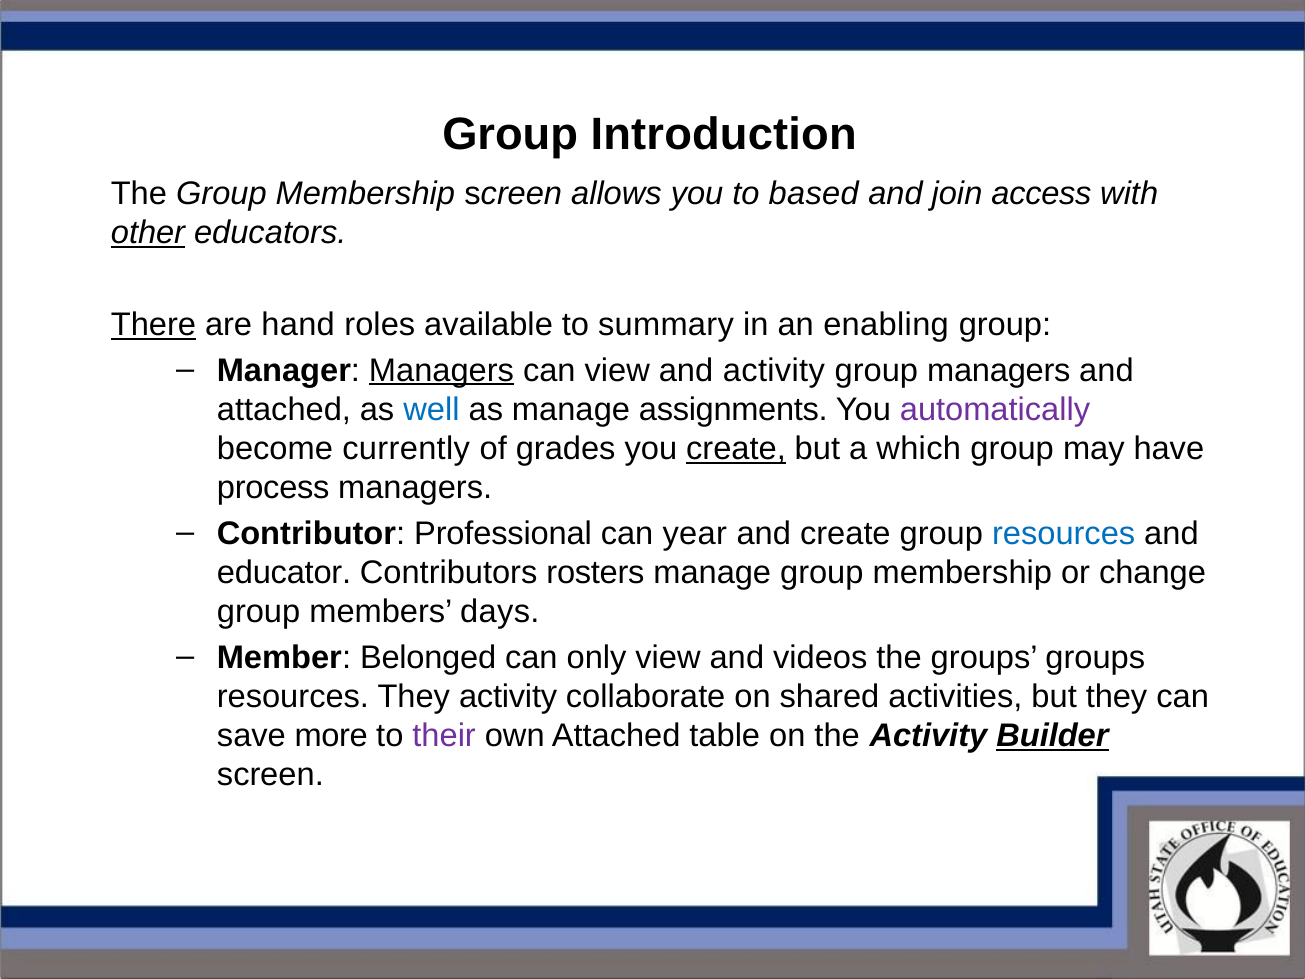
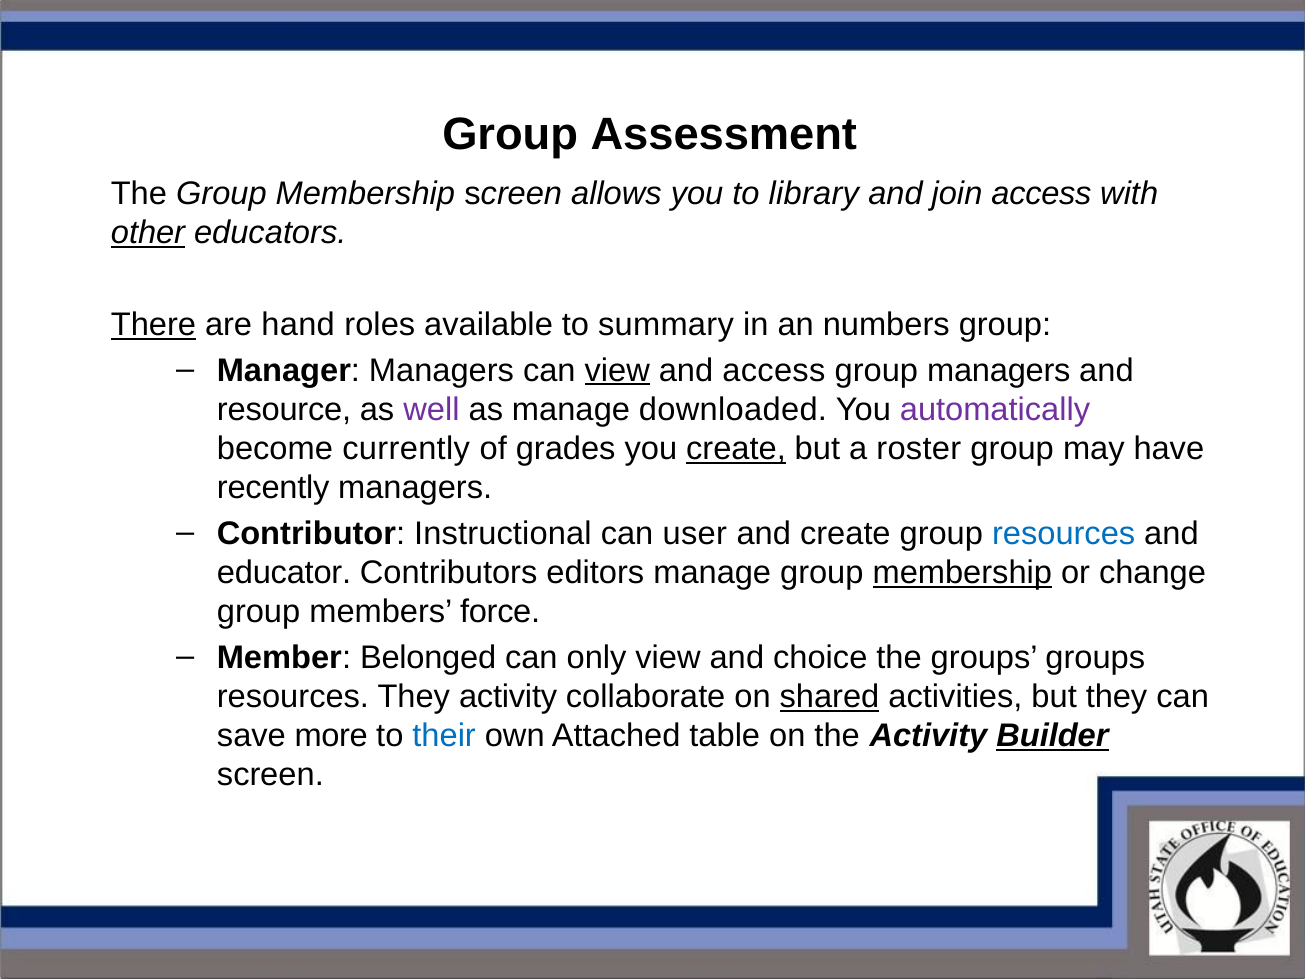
Introduction: Introduction -> Assessment
based: based -> library
enabling: enabling -> numbers
Managers at (441, 370) underline: present -> none
view at (617, 370) underline: none -> present
and activity: activity -> access
attached at (284, 409): attached -> resource
well colour: blue -> purple
assignments: assignments -> downloaded
which: which -> roster
process: process -> recently
Professional: Professional -> Instructional
year: year -> user
rosters: rosters -> editors
membership at (962, 572) underline: none -> present
days: days -> force
videos: videos -> choice
shared underline: none -> present
their colour: purple -> blue
